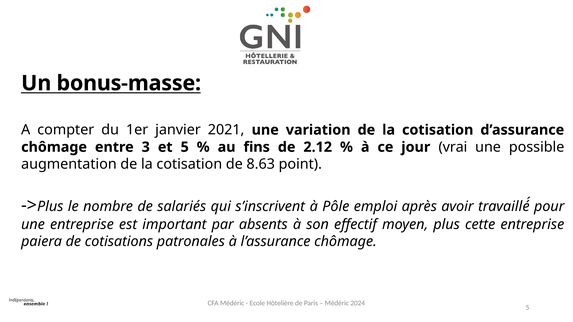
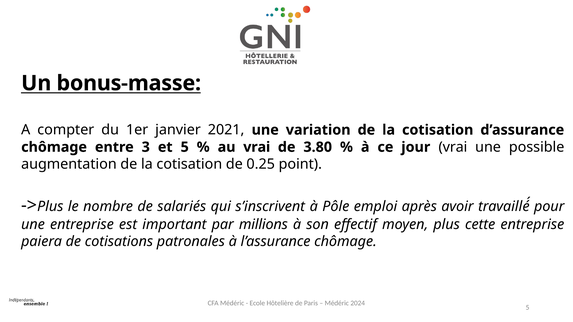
au fins: fins -> vrai
2.12: 2.12 -> 3.80
8.63: 8.63 -> 0.25
absents: absents -> millions
